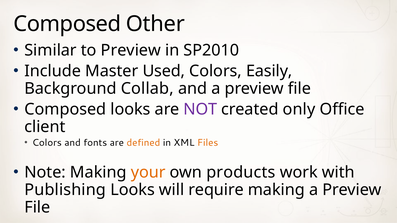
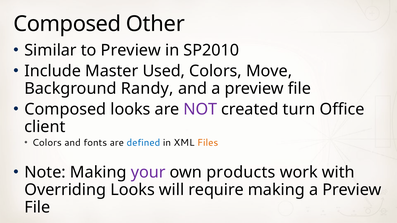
Easily: Easily -> Move
Collab: Collab -> Randy
only: only -> turn
defined colour: orange -> blue
your colour: orange -> purple
Publishing: Publishing -> Overriding
